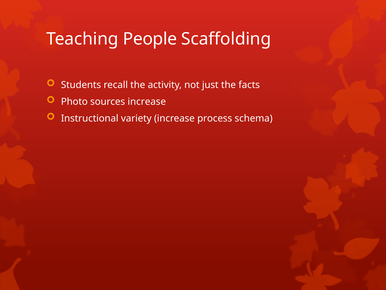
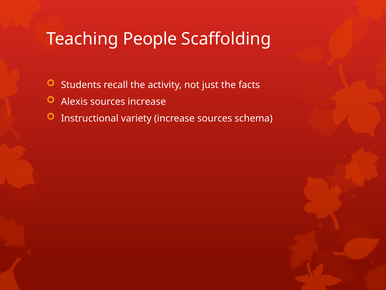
Photo: Photo -> Alexis
increase process: process -> sources
